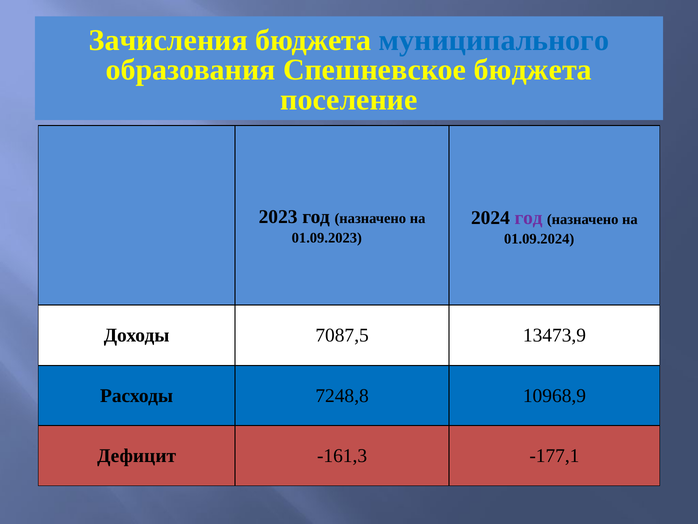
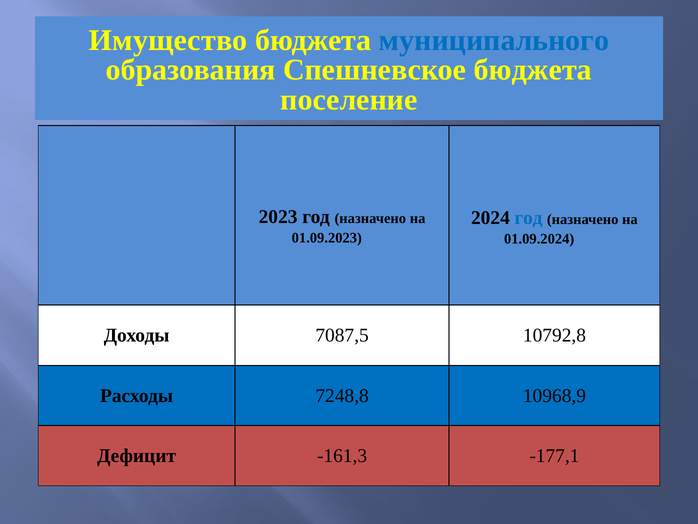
Зачисления: Зачисления -> Имущество
год at (528, 218) colour: purple -> blue
13473,9: 13473,9 -> 10792,8
